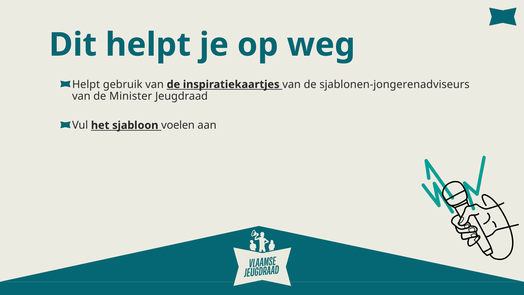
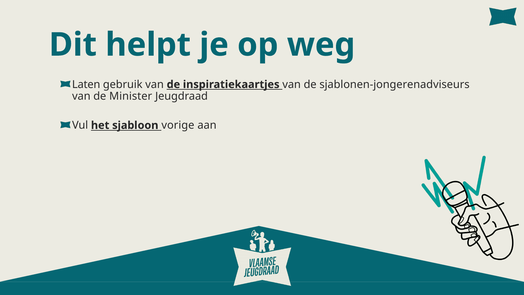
Helpt at (86, 84): Helpt -> Laten
voelen: voelen -> vorige
